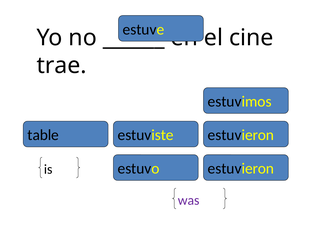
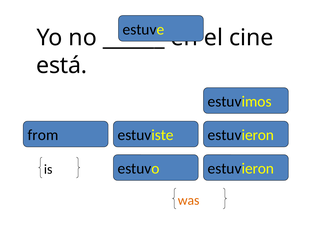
trae: trae -> está
table: table -> from
was colour: purple -> orange
